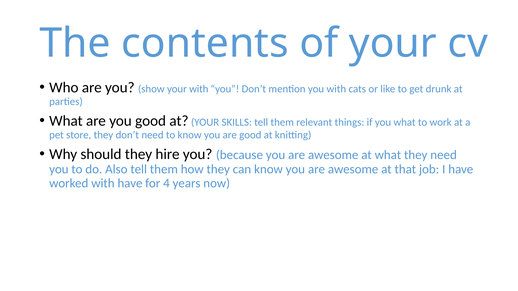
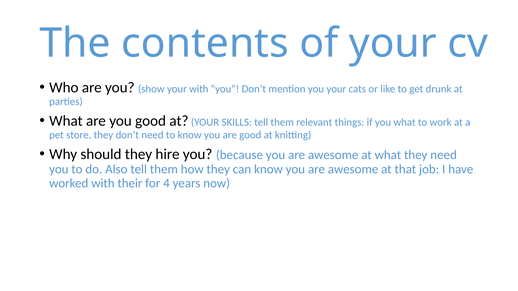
you with: with -> your
with have: have -> their
